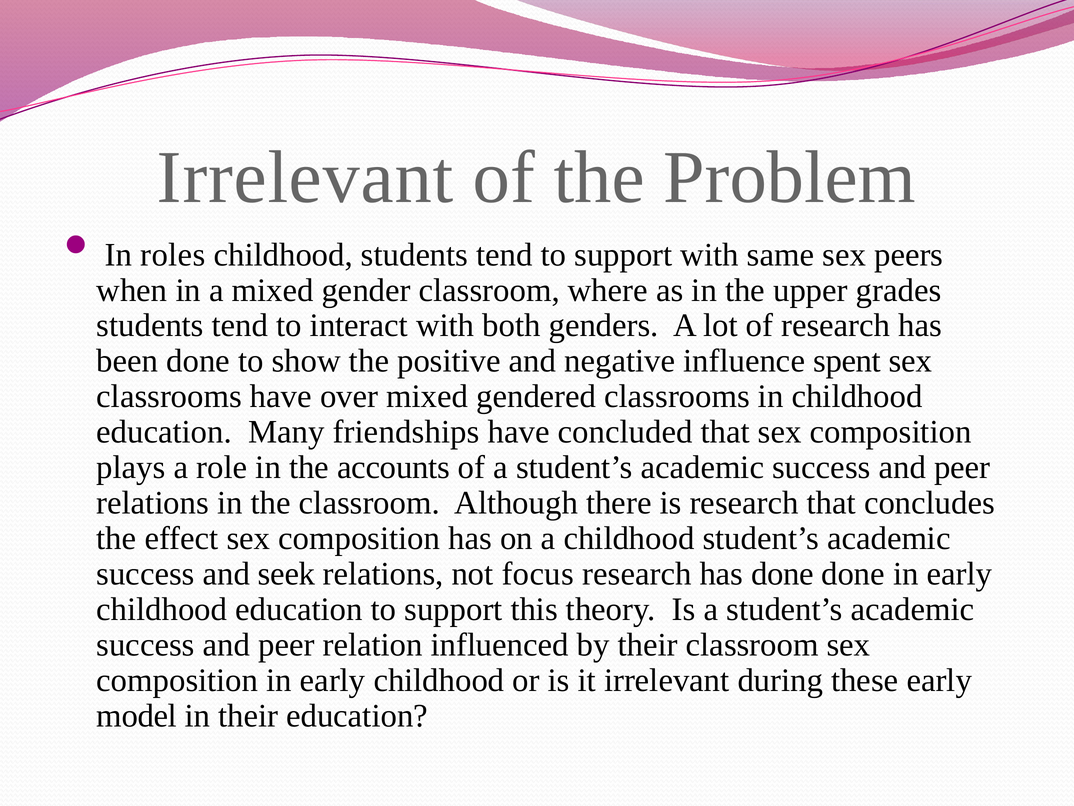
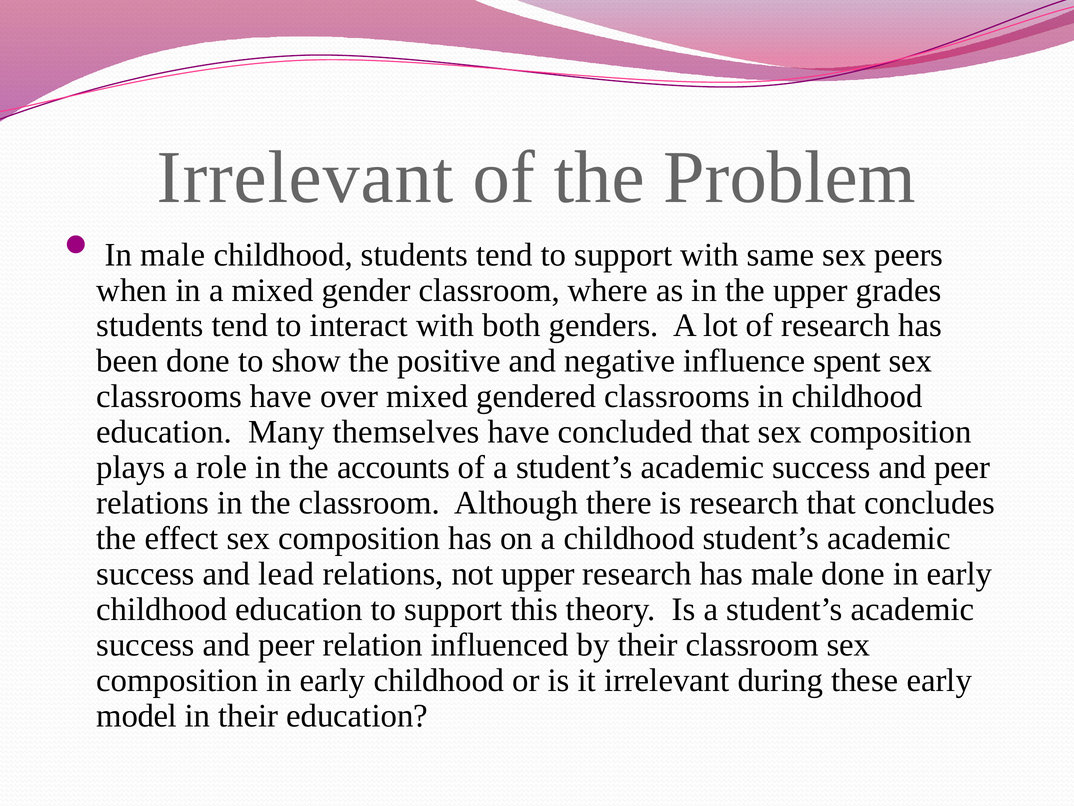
In roles: roles -> male
friendships: friendships -> themselves
seek: seek -> lead
not focus: focus -> upper
has done: done -> male
